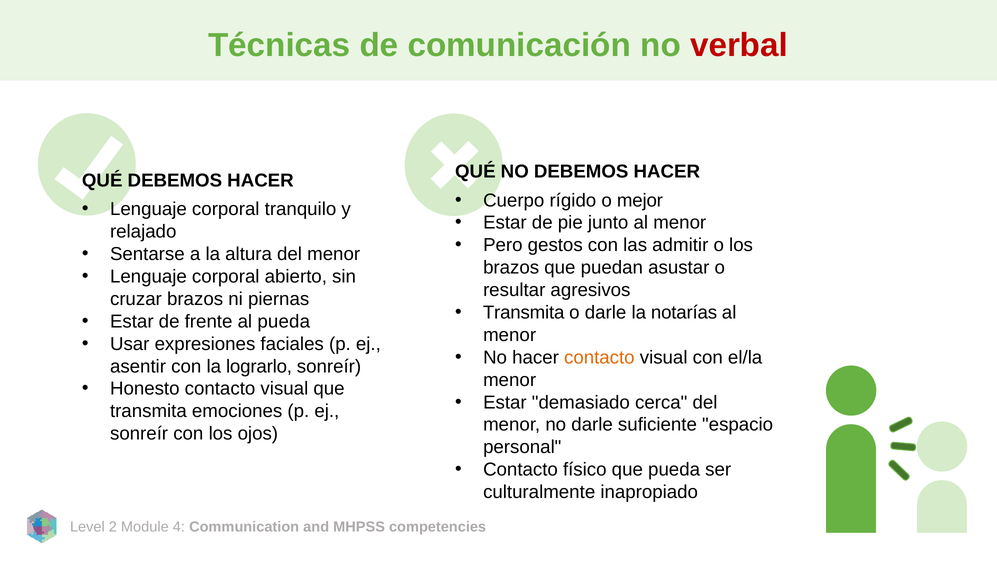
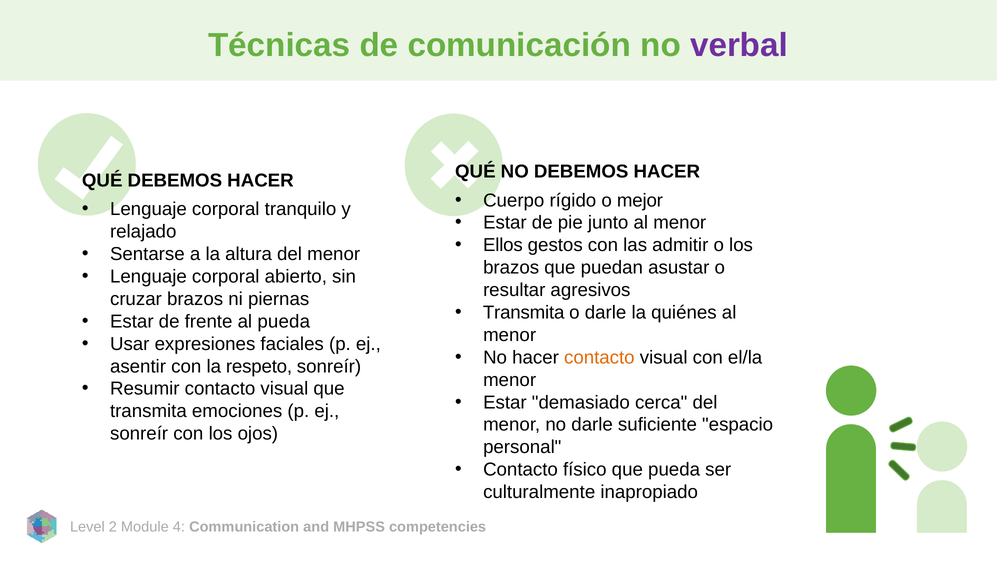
verbal colour: red -> purple
Pero: Pero -> Ellos
notarías: notarías -> quiénes
lograrlo: lograrlo -> respeto
Honesto: Honesto -> Resumir
